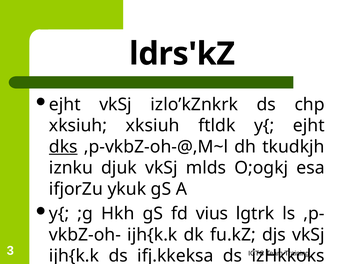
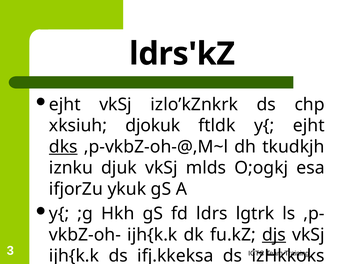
xksiuh xksiuh: xksiuh -> djokuk
vius: vius -> ldrs
djs underline: none -> present
